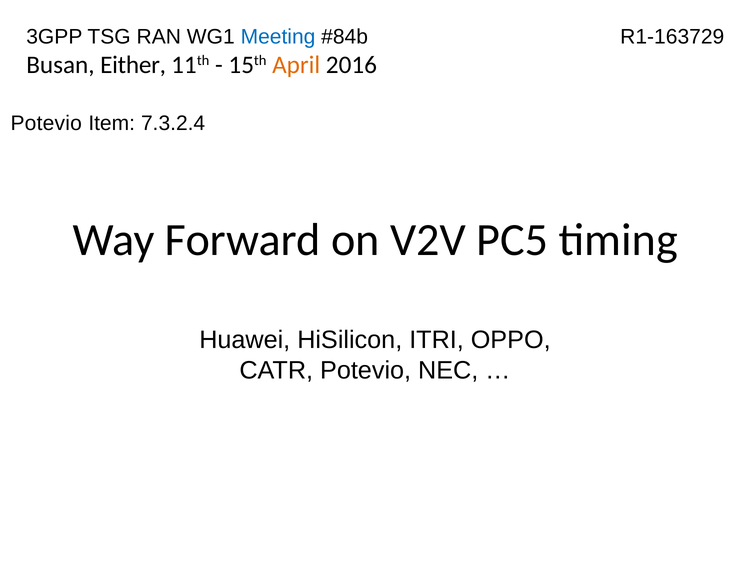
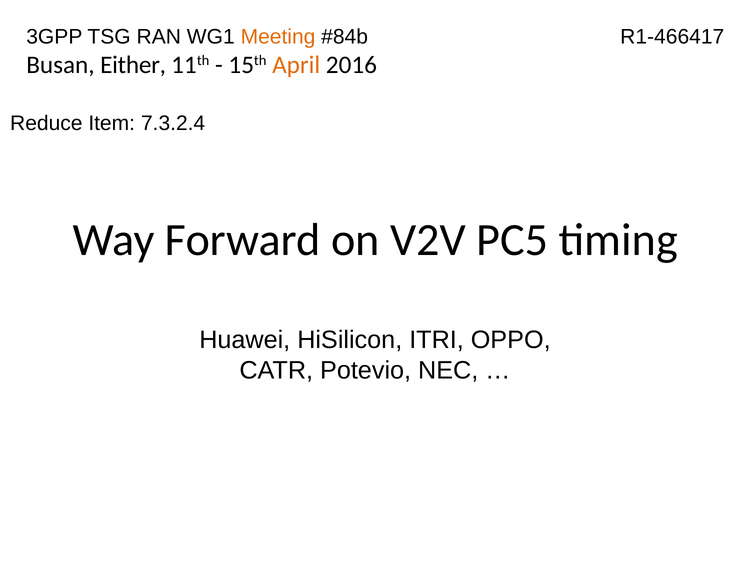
Meeting colour: blue -> orange
R1-163729: R1-163729 -> R1-466417
Potevio at (46, 123): Potevio -> Reduce
